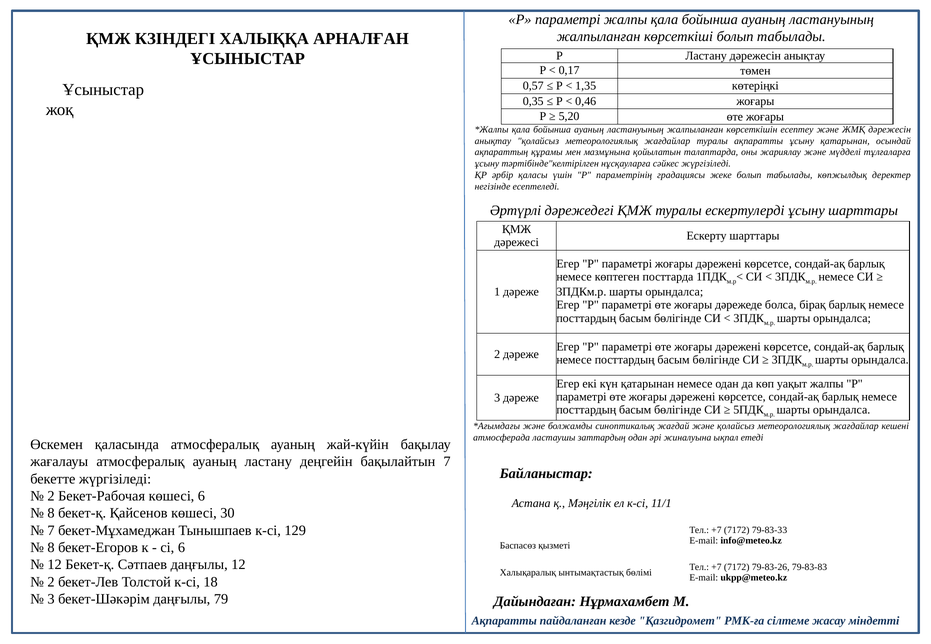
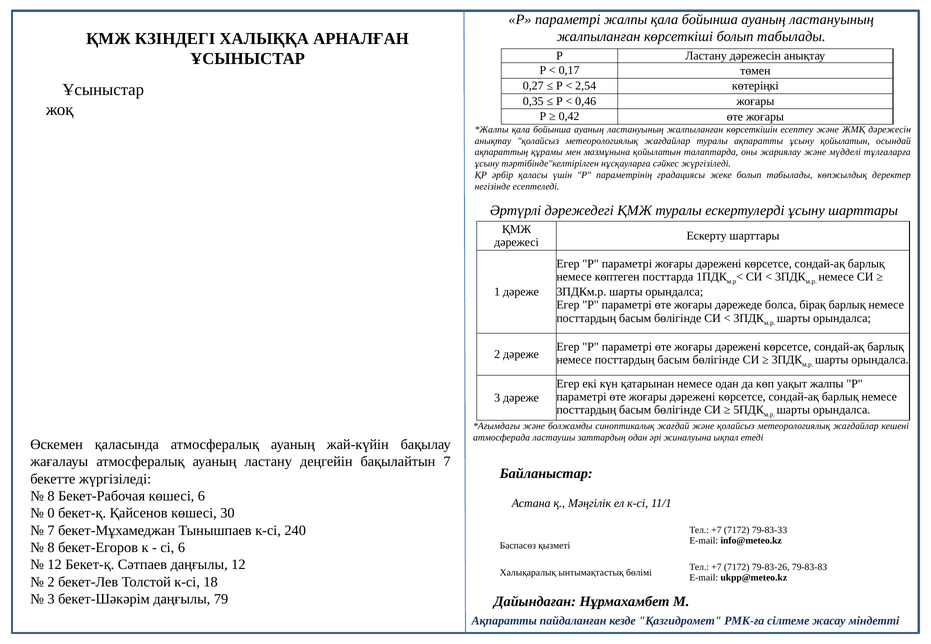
0,57: 0,57 -> 0,27
1,35: 1,35 -> 2,54
5,20: 5,20 -> 0,42
ұсыну қатарынан: қатарынан -> қойылатын
2 at (51, 496): 2 -> 8
8 at (51, 514): 8 -> 0
129: 129 -> 240
